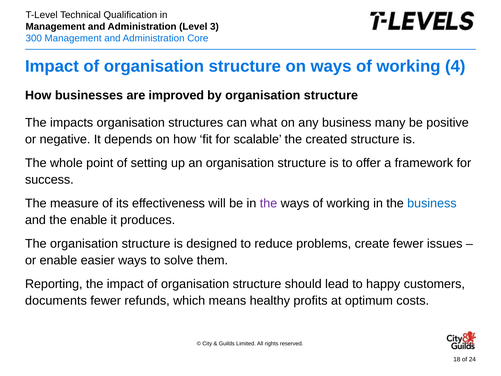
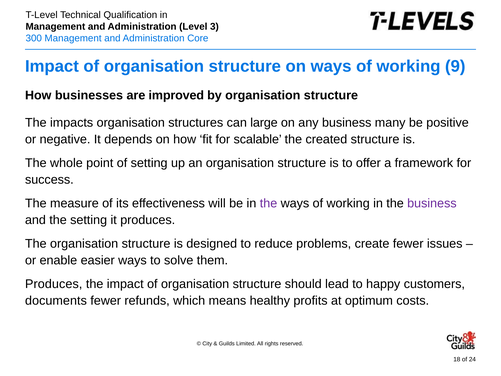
4: 4 -> 9
what: what -> large
business at (432, 203) colour: blue -> purple
the enable: enable -> setting
Reporting at (54, 284): Reporting -> Produces
